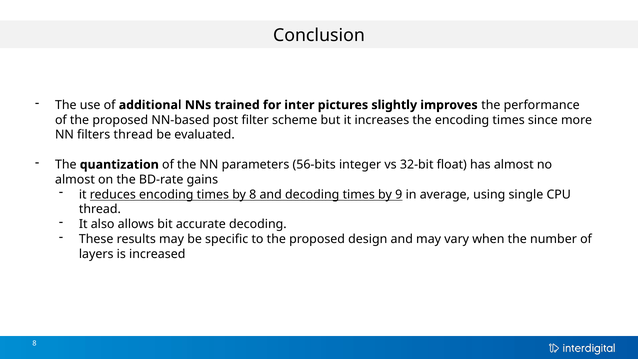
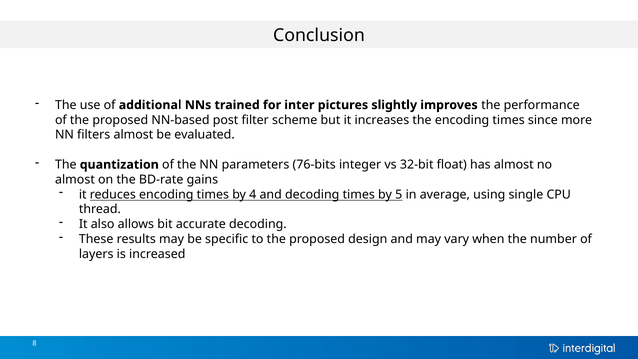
filters thread: thread -> almost
56-bits: 56-bits -> 76-bits
by 8: 8 -> 4
9: 9 -> 5
